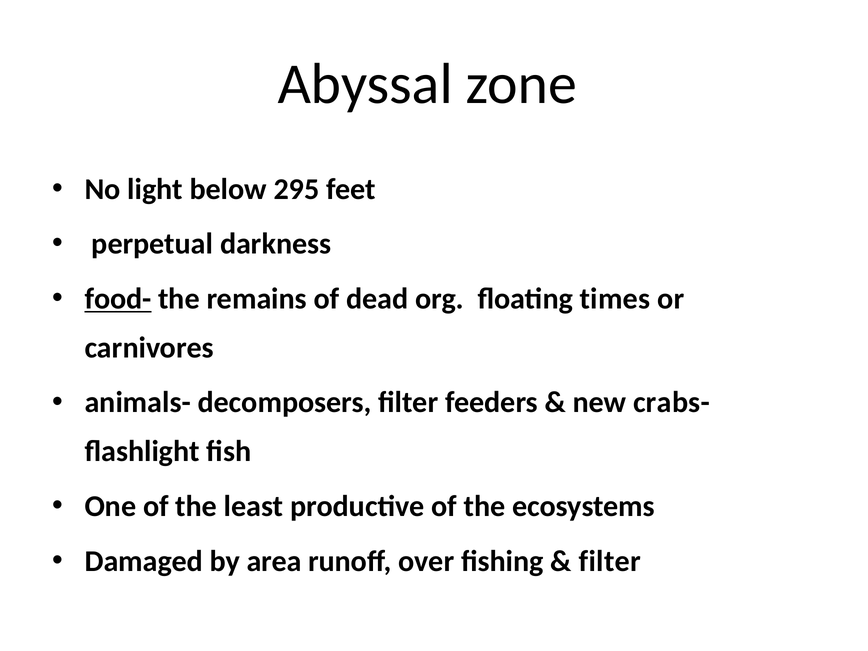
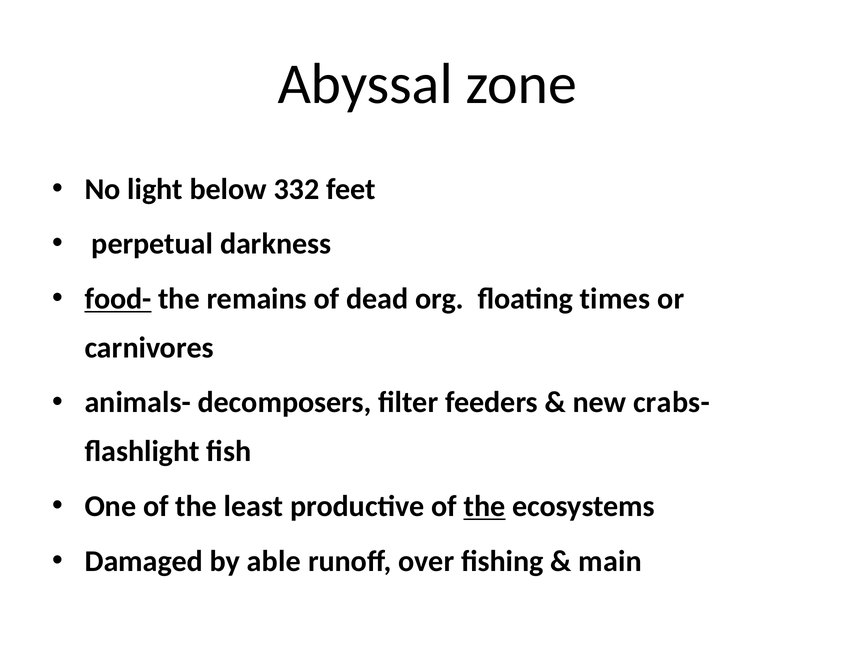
295: 295 -> 332
the at (484, 506) underline: none -> present
area: area -> able
filter at (610, 561): filter -> main
